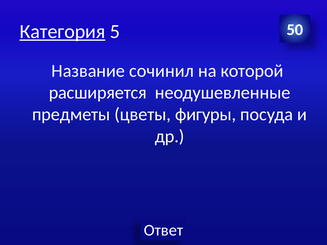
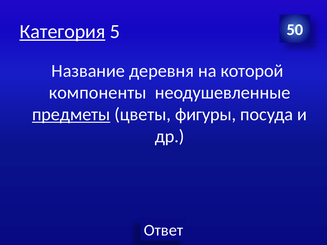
сочинил: сочинил -> деревня
расширяется: расширяется -> компоненты
предметы underline: none -> present
